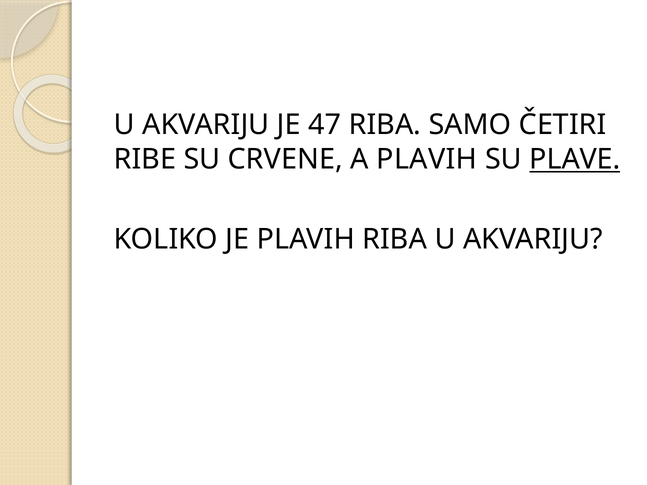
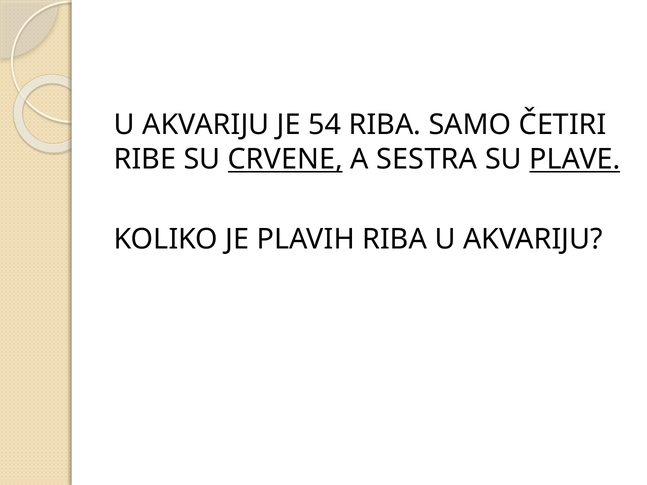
47: 47 -> 54
CRVENE underline: none -> present
A PLAVIH: PLAVIH -> SESTRA
